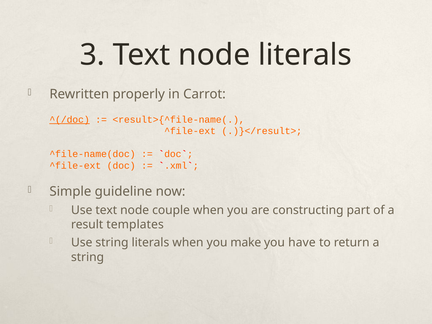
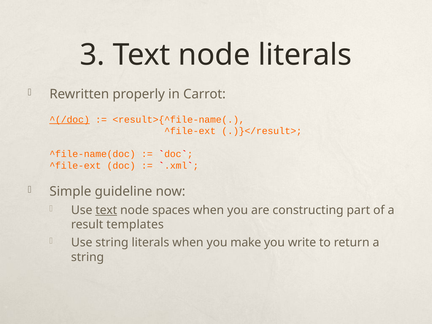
text at (106, 210) underline: none -> present
couple: couple -> spaces
have: have -> write
